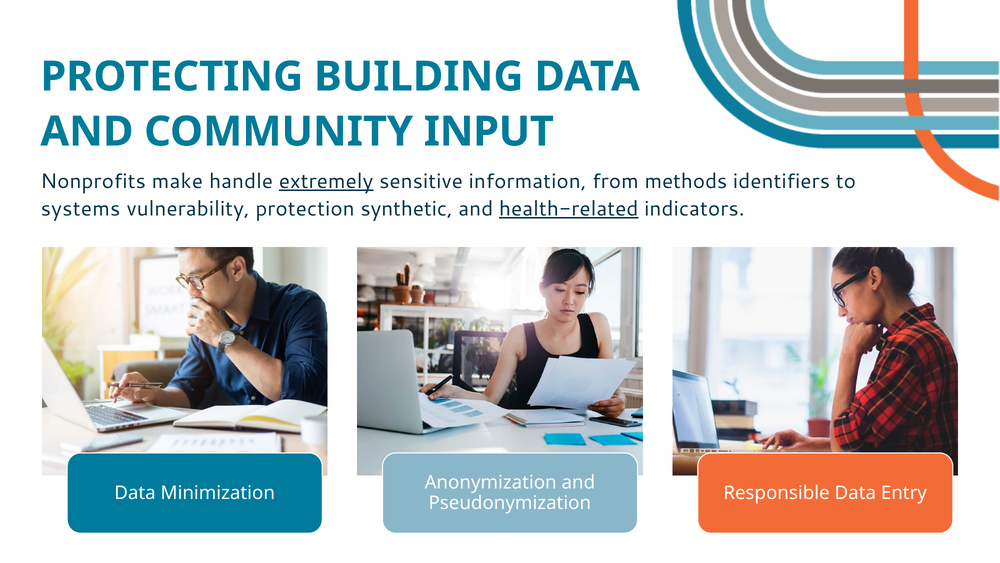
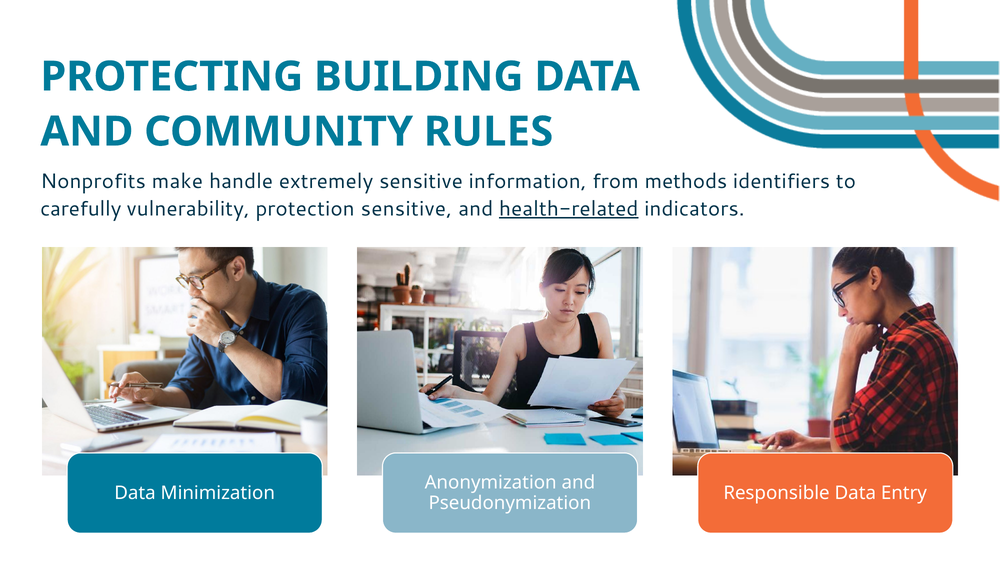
INPUT: INPUT -> RULES
extremely underline: present -> none
systems: systems -> carefully
protection synthetic: synthetic -> sensitive
